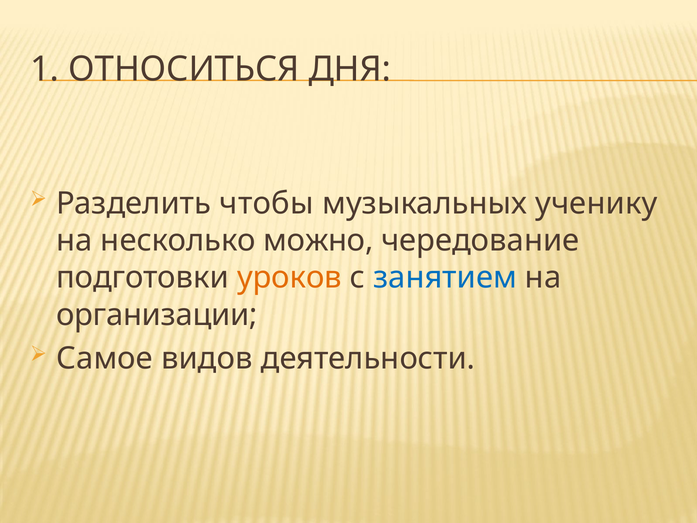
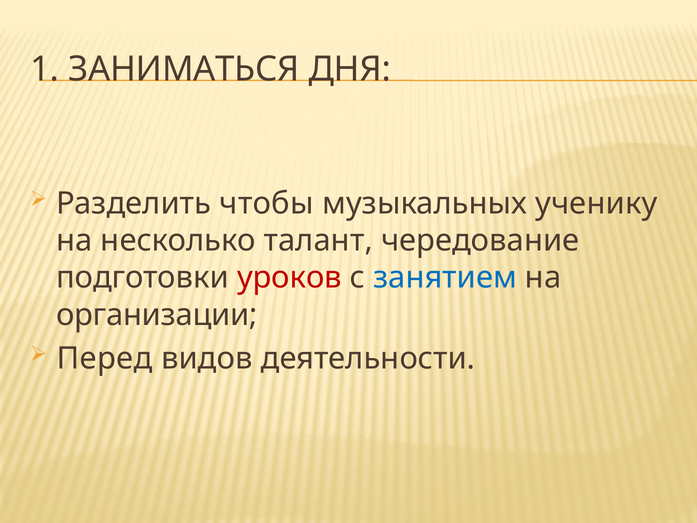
ОТНОСИТЬСЯ: ОТНОСИТЬСЯ -> ЗАНИМАТЬСЯ
можно: можно -> талант
уроков colour: orange -> red
Самое: Самое -> Перед
